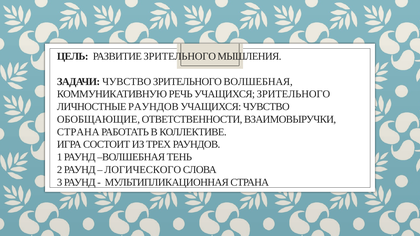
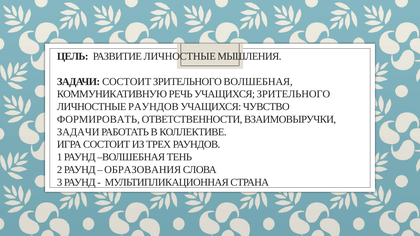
РАЗВИТИЕ ЗРИТЕЛЬНОГО: ЗРИТЕЛЬНОГО -> ЛИЧНОСТНЫЕ
ЗАДАЧИ ЧУВСТВО: ЧУВСТВО -> СОСТОИТ
ОБОБЩАЮЩИЕ: ОБОБЩАЮЩИЕ -> ФОРМИРОВАТЬ
СТРАНА at (78, 132): СТРАНА -> ЗАДАЧИ
ЛОГИЧЕСКОГО: ЛОГИЧЕСКОГО -> ОБРАЗОВАНИЯ
